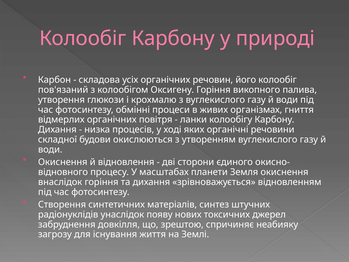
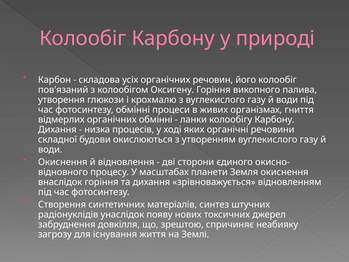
органічних повітря: повітря -> обмінні
